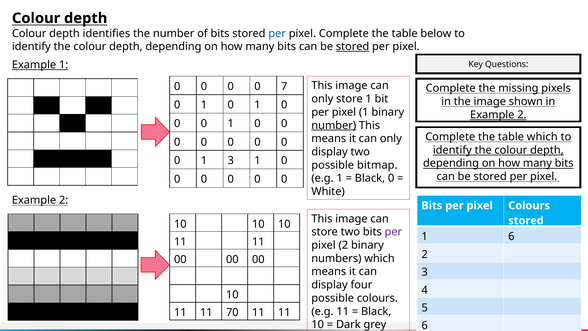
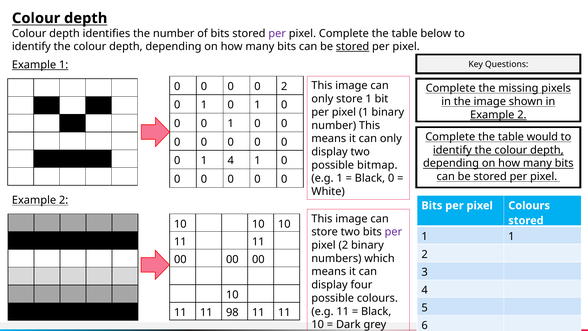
per at (277, 33) colour: blue -> purple
0 7: 7 -> 2
number at (334, 125) underline: present -> none
table which: which -> would
1 3: 3 -> 4
1 6: 6 -> 1
70: 70 -> 98
